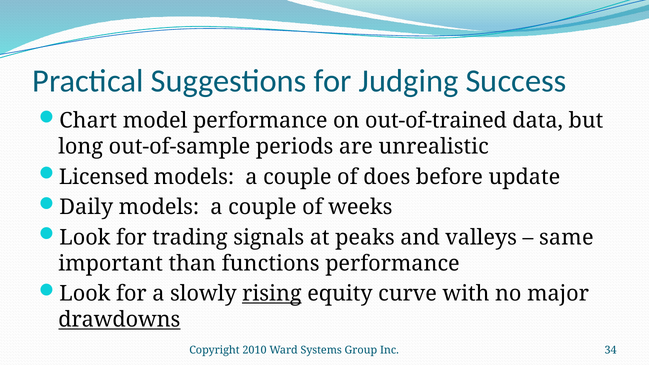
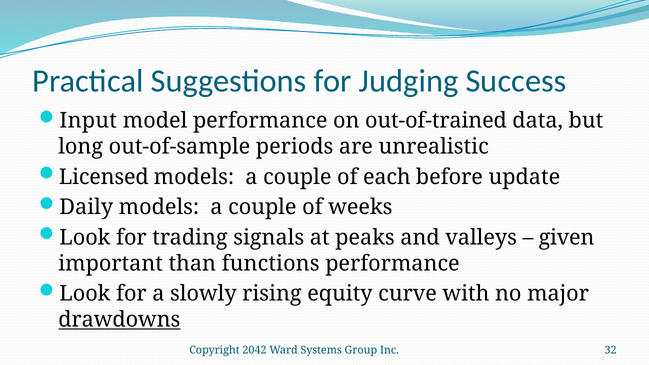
Chart: Chart -> Input
does: does -> each
same: same -> given
rising underline: present -> none
2010: 2010 -> 2042
34: 34 -> 32
